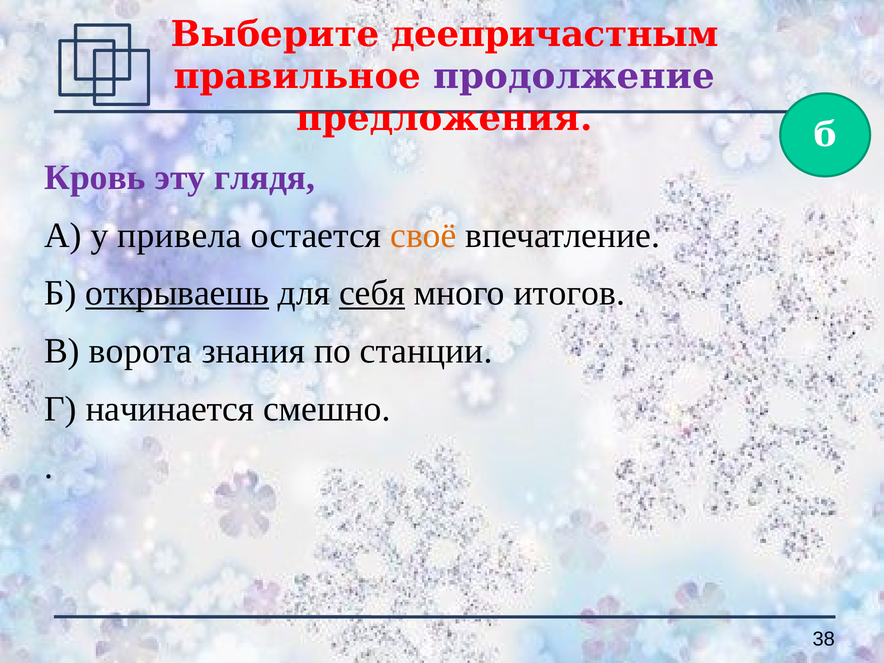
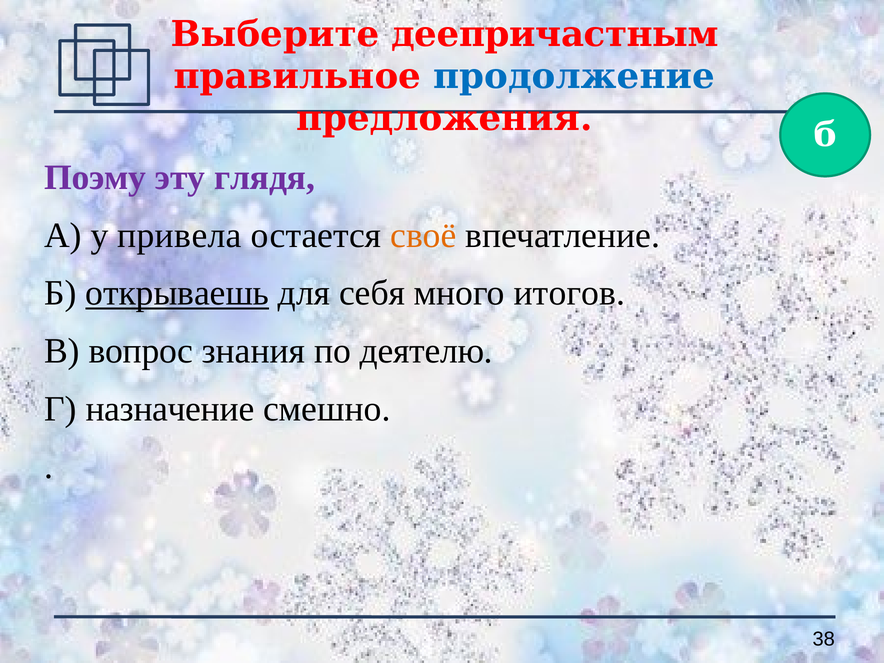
продолжение colour: purple -> blue
Кровь: Кровь -> Поэму
себя underline: present -> none
ворота: ворота -> вопрос
станции: станции -> деятелю
начинается: начинается -> назначение
